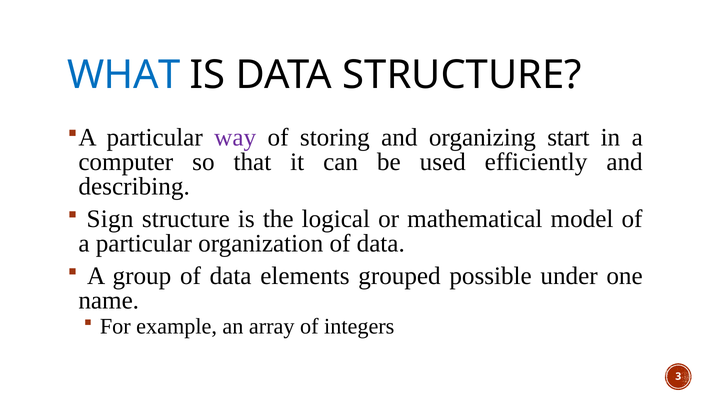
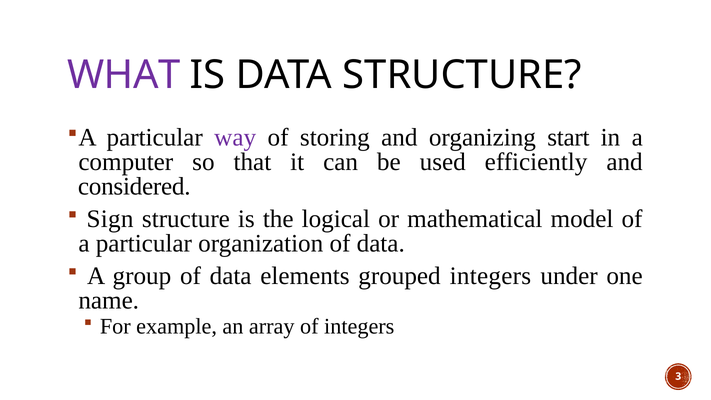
WHAT colour: blue -> purple
describing: describing -> considered
grouped possible: possible -> integers
